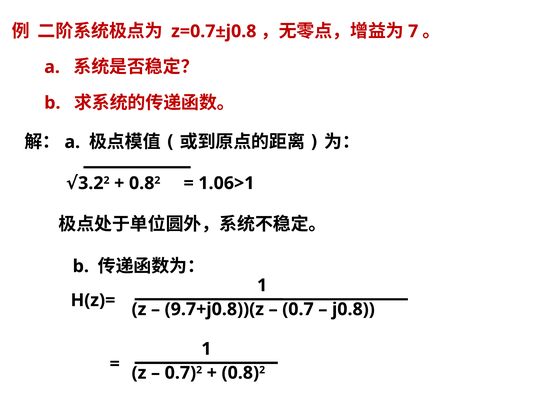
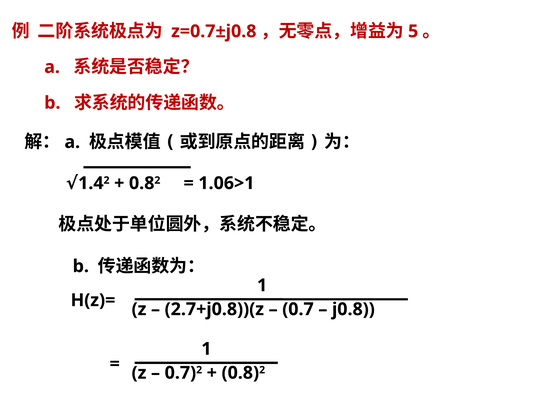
7: 7 -> 5
3.2: 3.2 -> 1.4
9.7+j0.8))(z: 9.7+j0.8))(z -> 2.7+j0.8))(z
